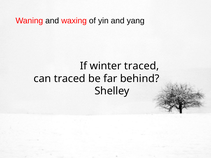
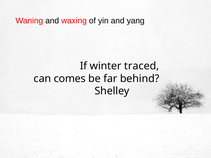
can traced: traced -> comes
